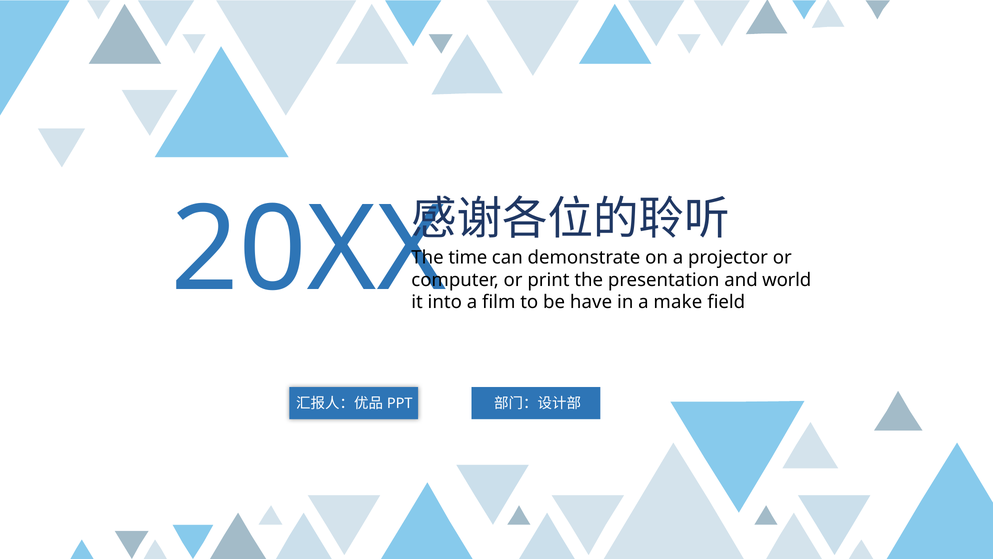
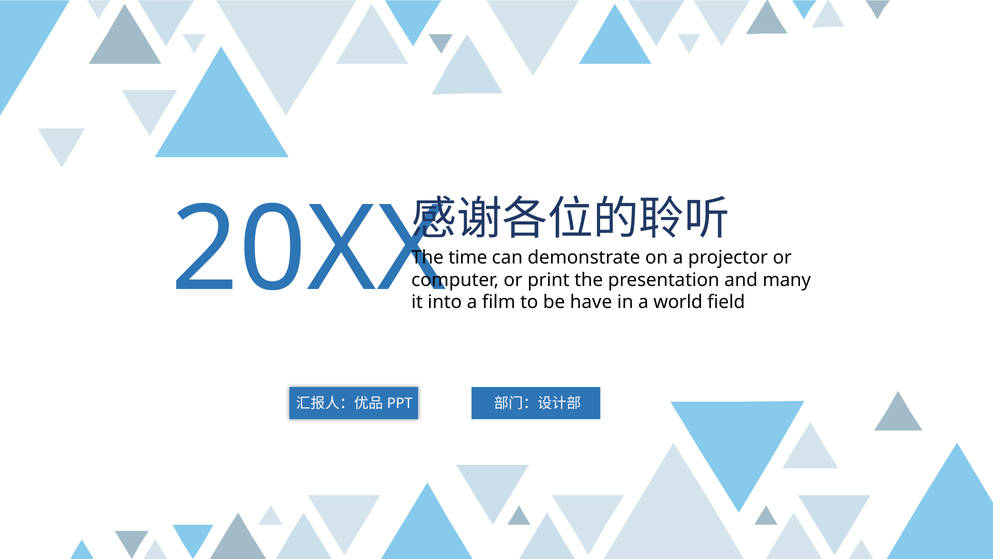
world: world -> many
make: make -> world
